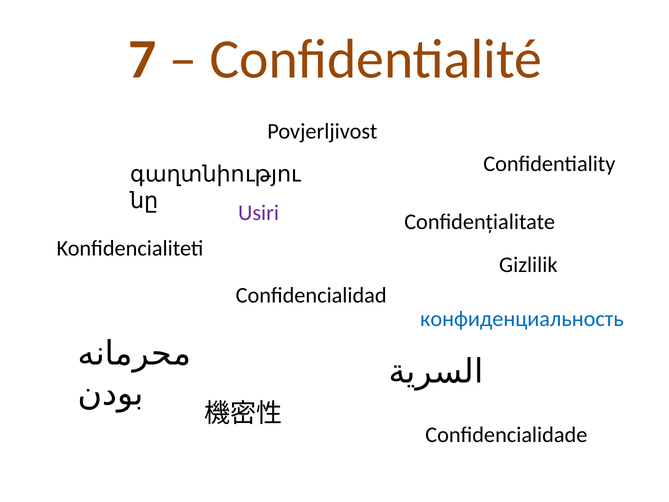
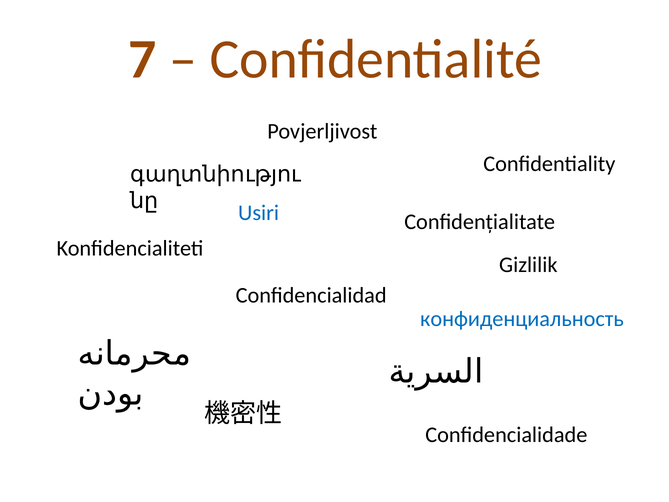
Usiri colour: purple -> blue
